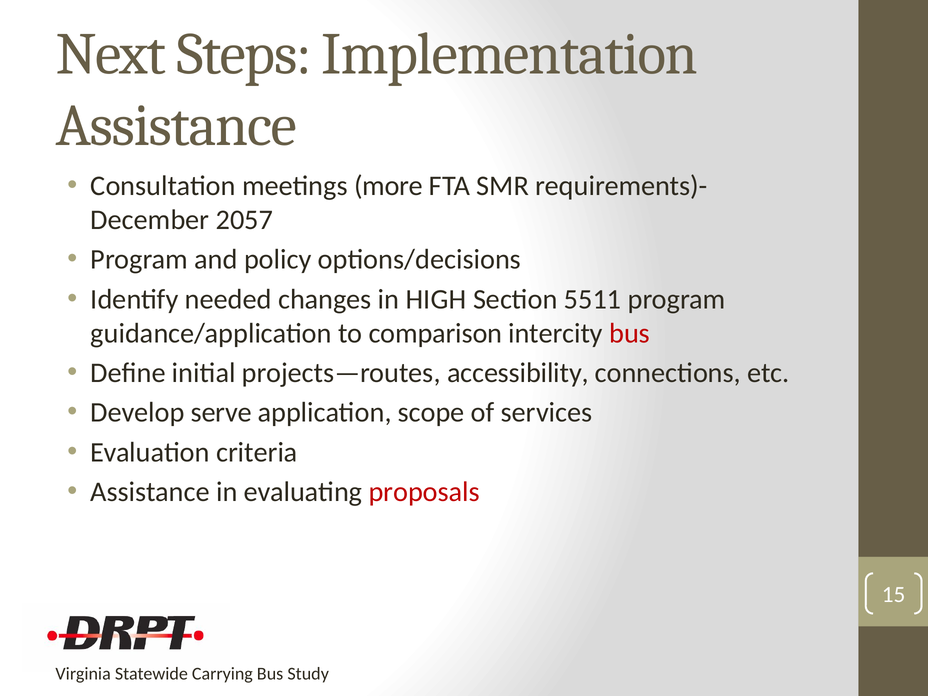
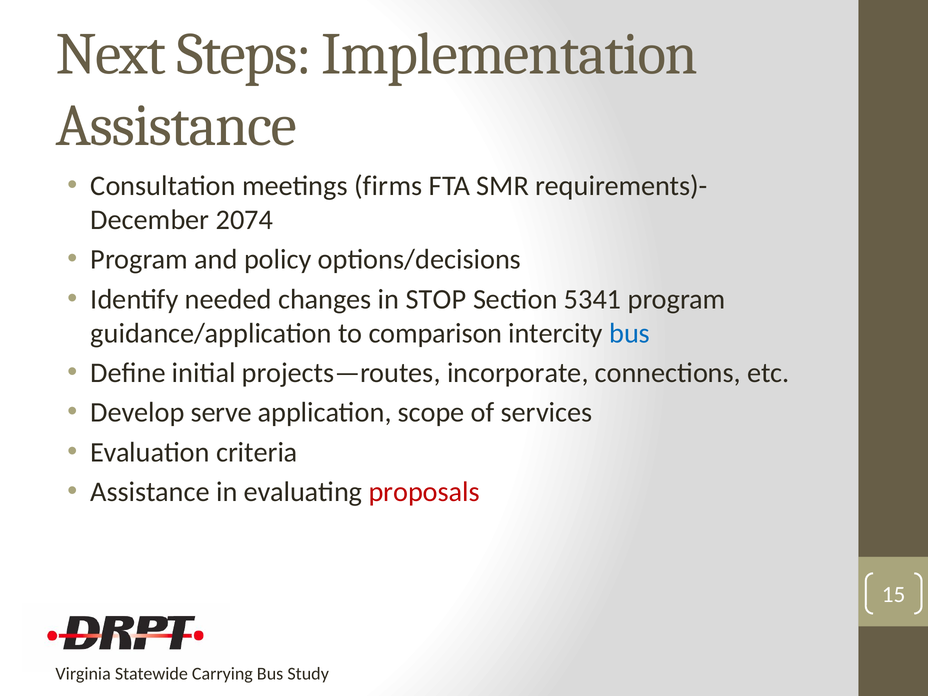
more: more -> firms
2057: 2057 -> 2074
HIGH: HIGH -> STOP
5511: 5511 -> 5341
bus at (630, 333) colour: red -> blue
accessibility: accessibility -> incorporate
